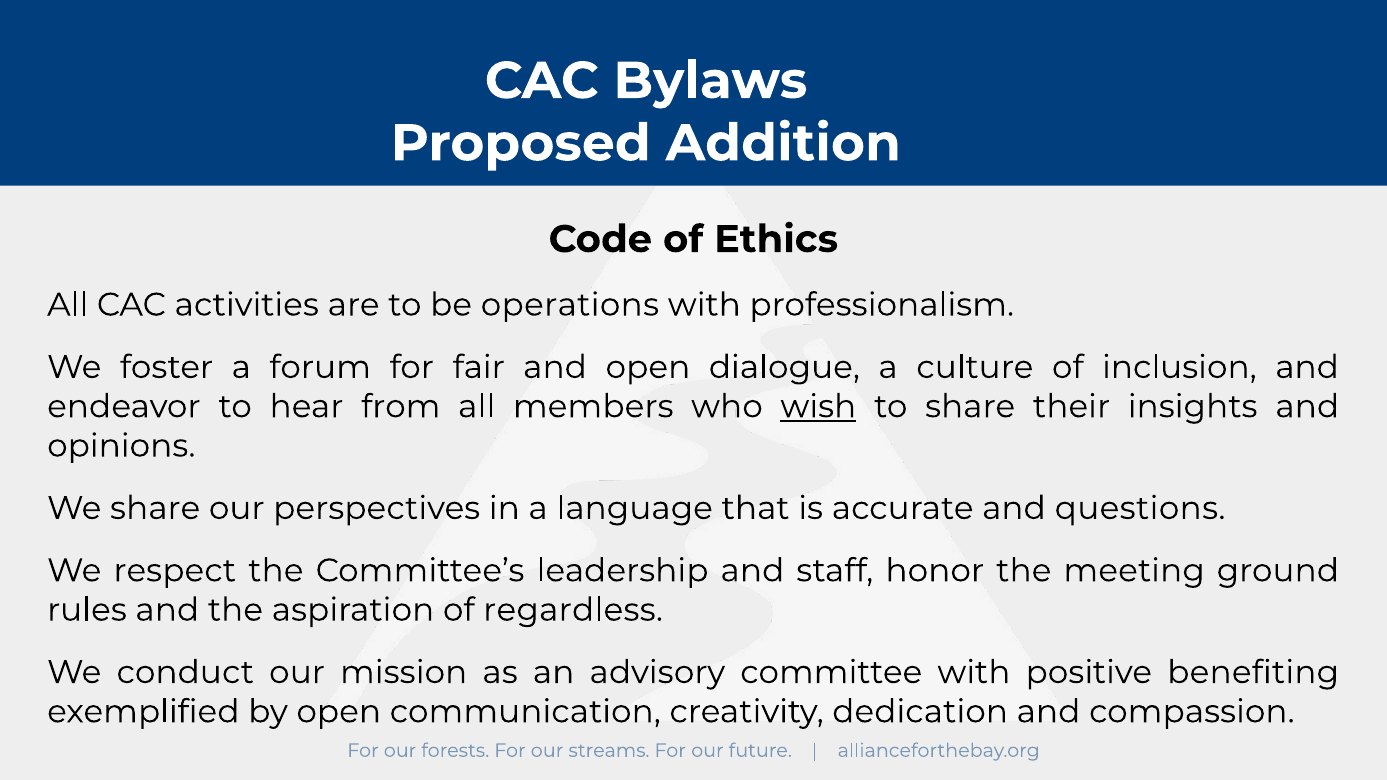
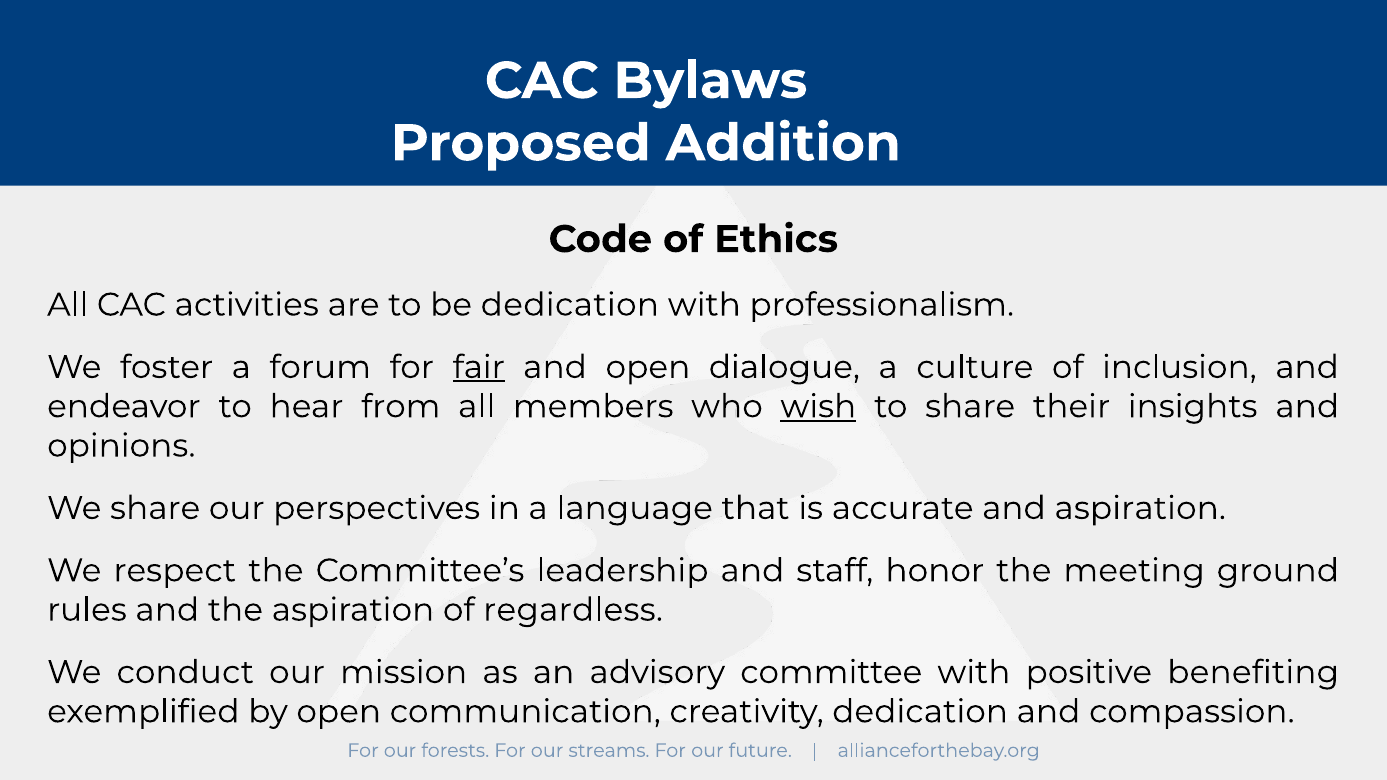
be operations: operations -> dedication
fair underline: none -> present
and questions: questions -> aspiration
